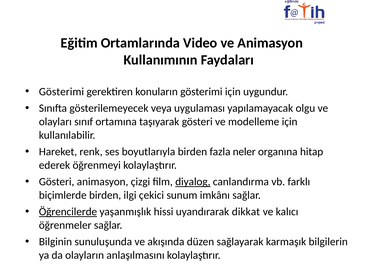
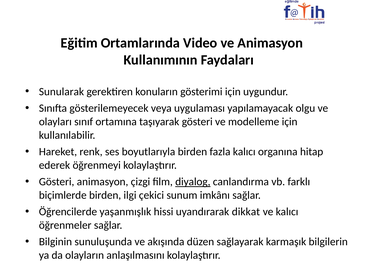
Gösterimi at (61, 92): Gösterimi -> Sunularak
fazla neler: neler -> kalıcı
Öğrencilerde underline: present -> none
